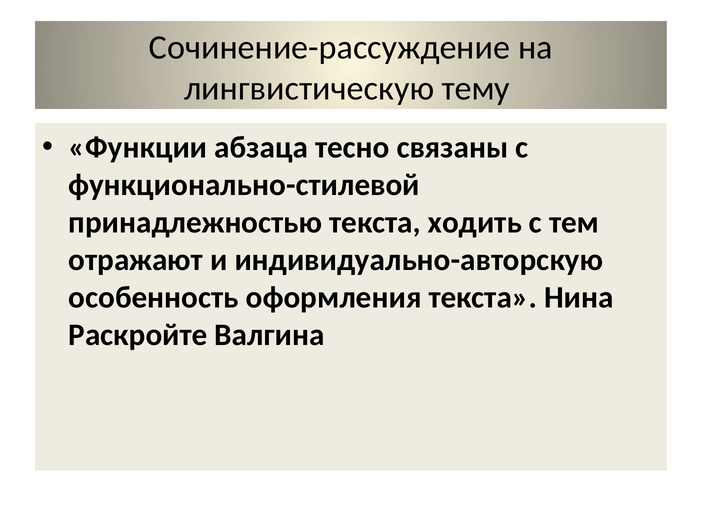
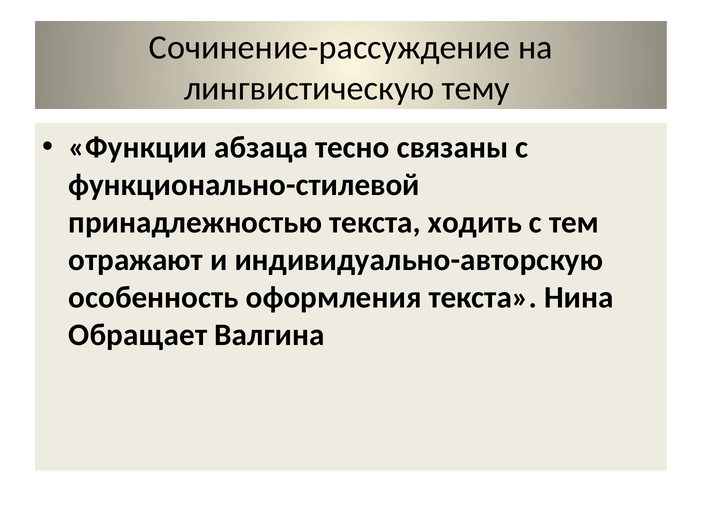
Раскройте: Раскройте -> Обращает
